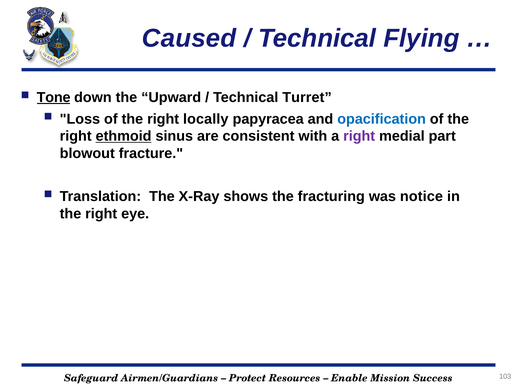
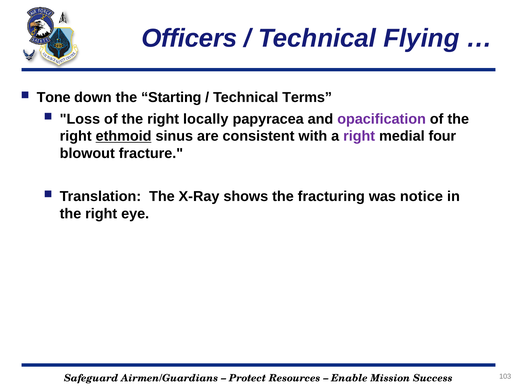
Caused: Caused -> Officers
Tone underline: present -> none
Upward: Upward -> Starting
Turret: Turret -> Terms
opacification colour: blue -> purple
part: part -> four
